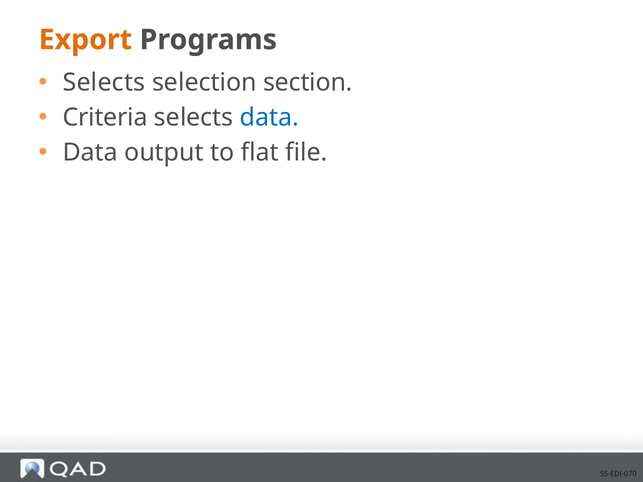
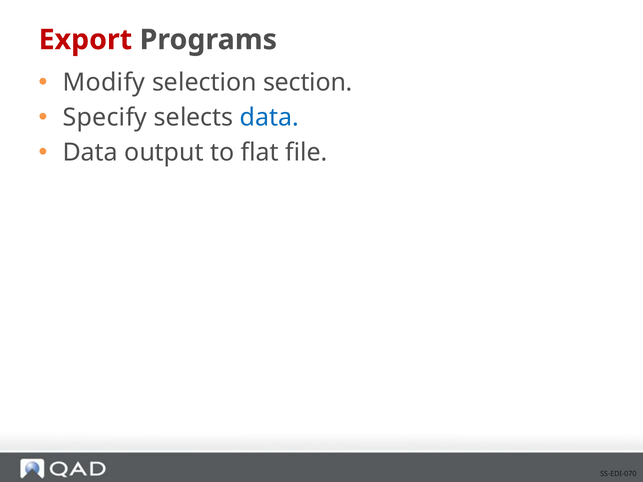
Export colour: orange -> red
Selects at (104, 83): Selects -> Modify
Criteria: Criteria -> Specify
